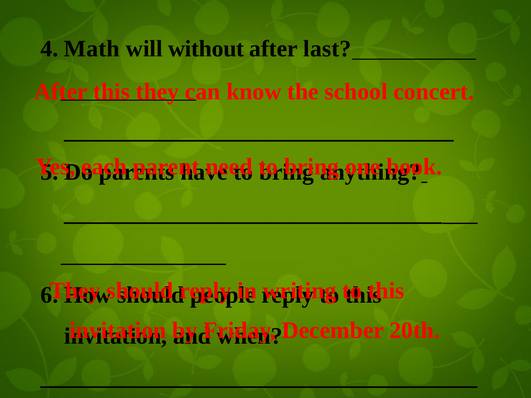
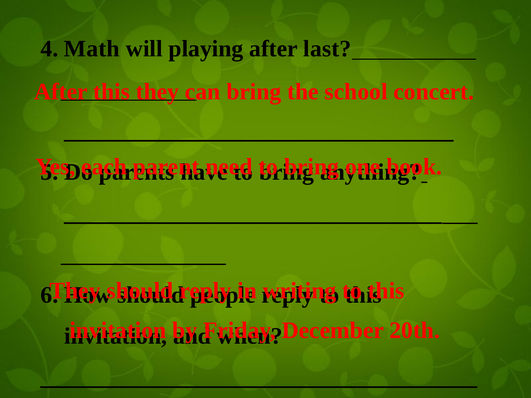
without: without -> playing
can know: know -> bring
